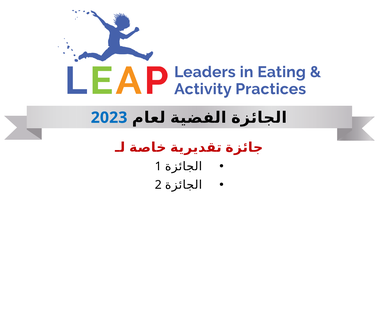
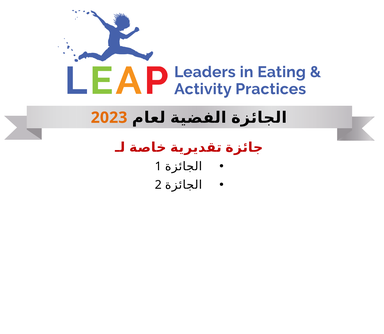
2023 colour: blue -> orange
